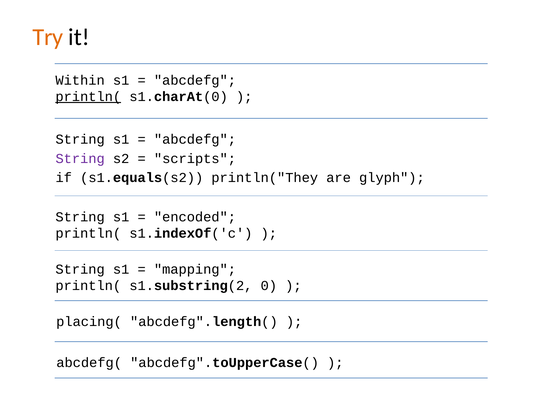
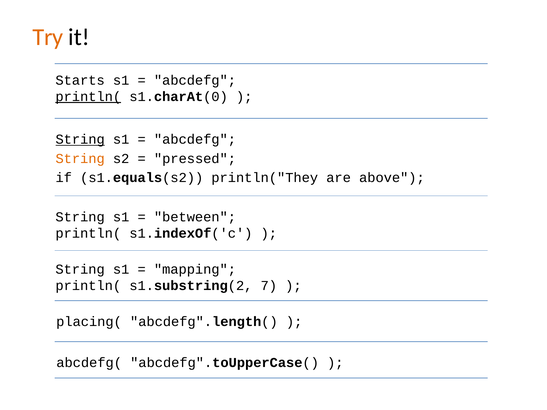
Within: Within -> Starts
String at (80, 139) underline: none -> present
String at (80, 159) colour: purple -> orange
scripts: scripts -> pressed
glyph: glyph -> above
encoded: encoded -> between
0: 0 -> 7
